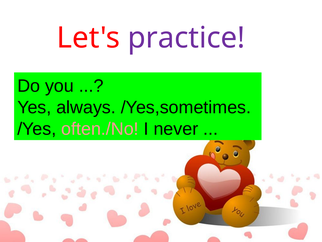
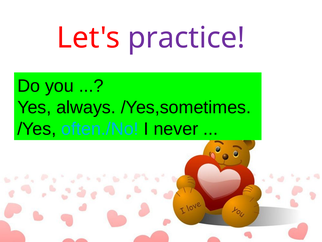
often./No colour: pink -> light blue
